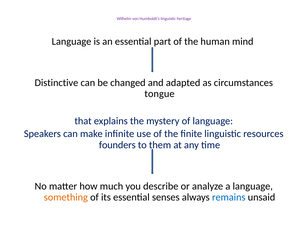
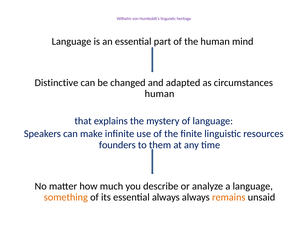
tongue at (160, 94): tongue -> human
essential senses: senses -> always
remains colour: blue -> orange
